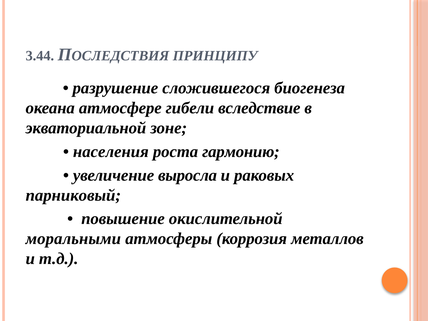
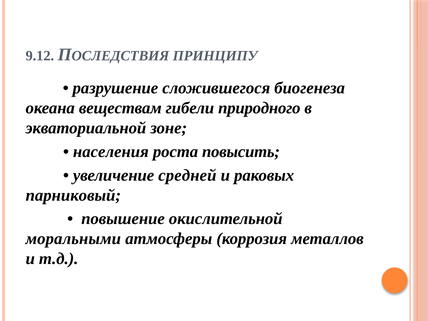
3.44: 3.44 -> 9.12
атмосфере: атмосфере -> веществам
вследствие: вследствие -> природного
гармонию: гармонию -> повысить
выросла: выросла -> средней
